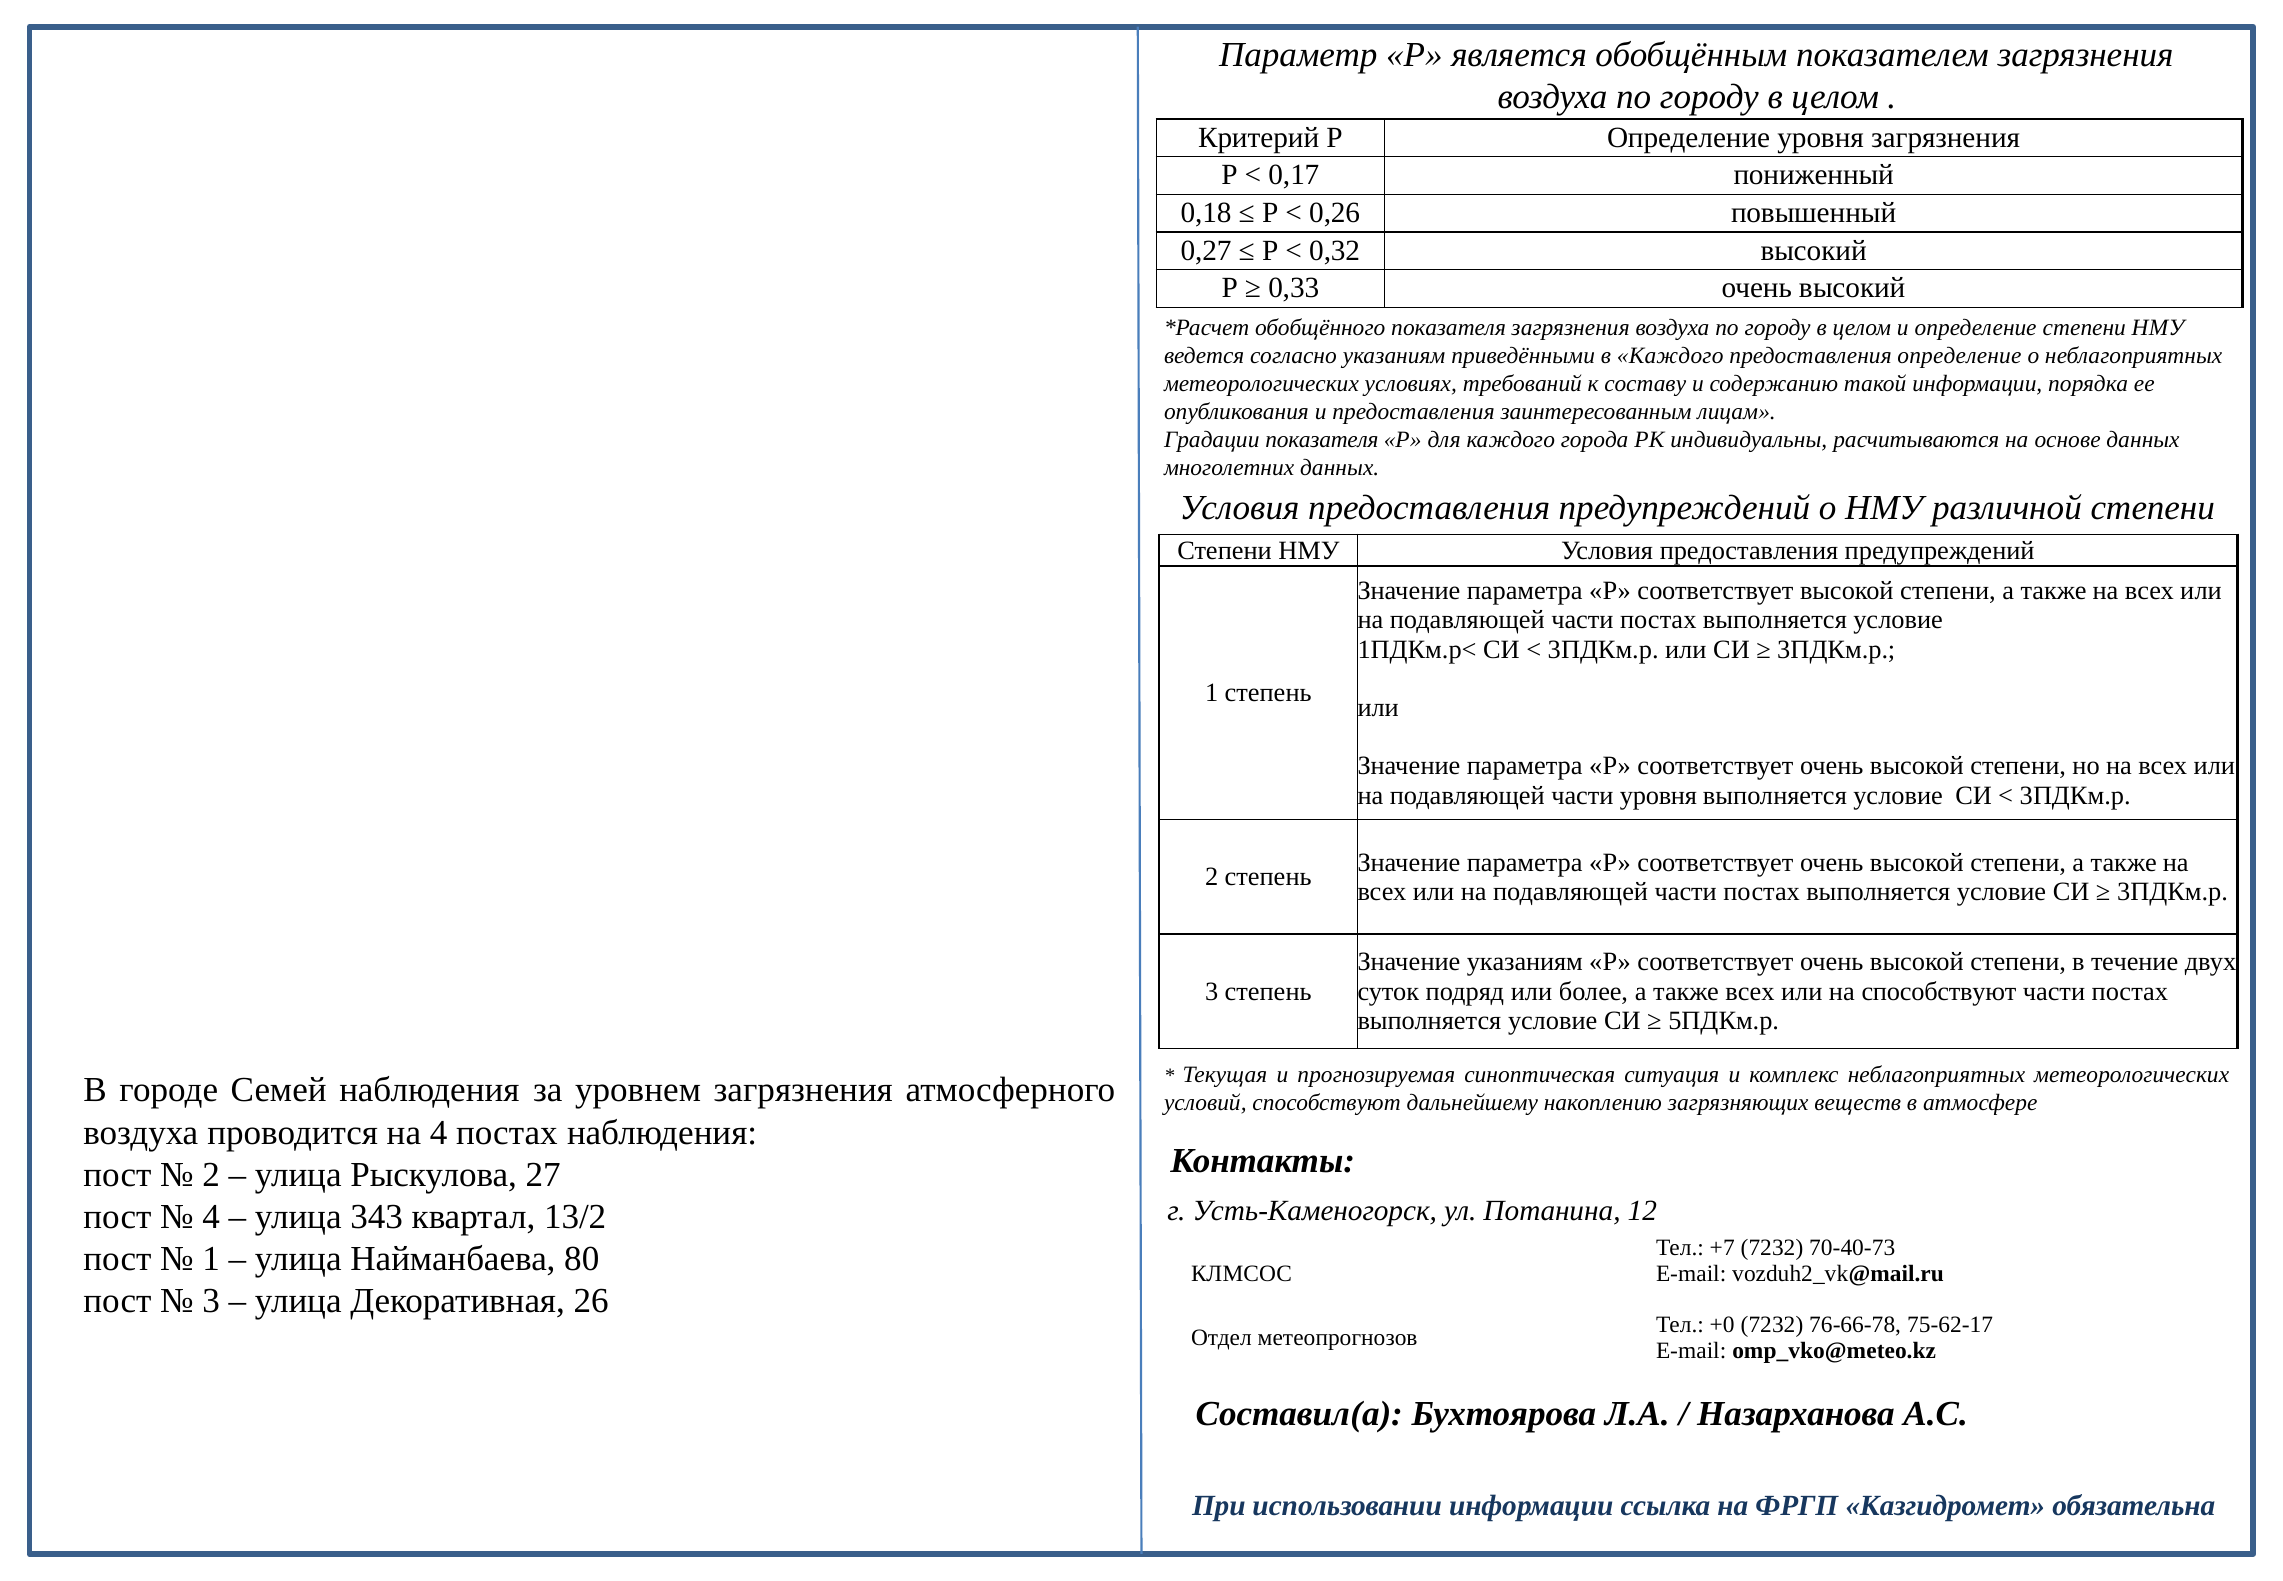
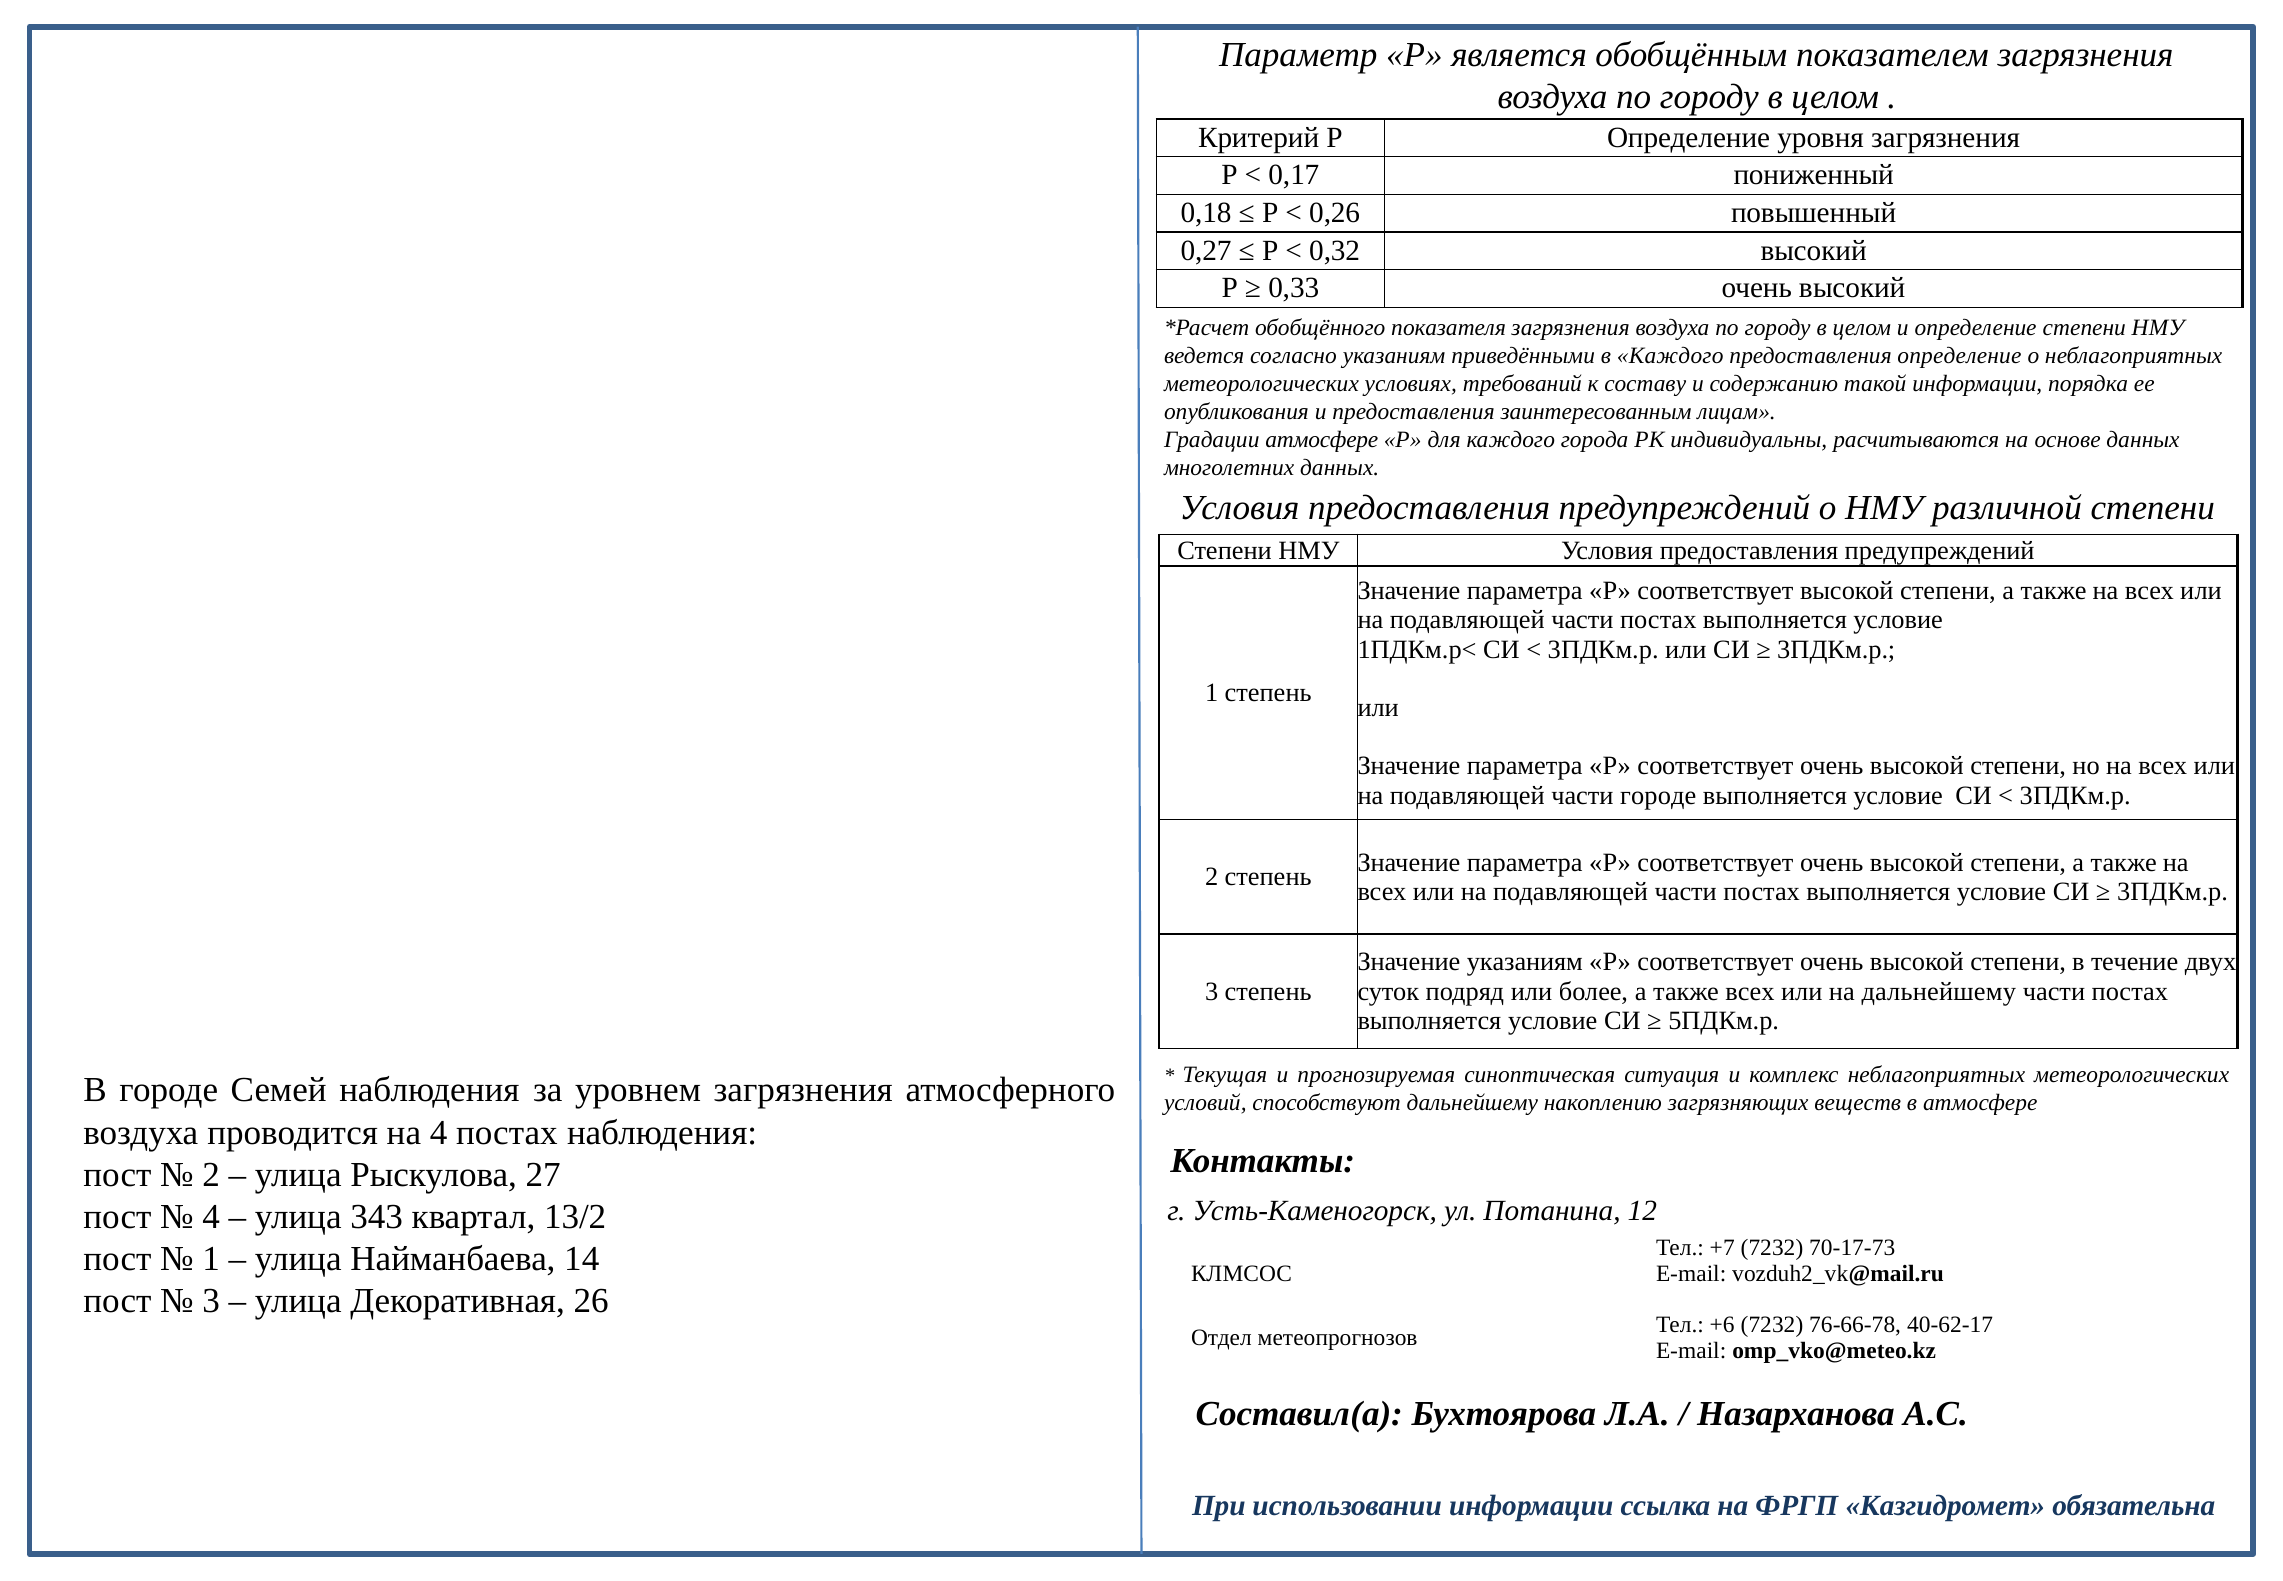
Градации показателя: показателя -> атмосфере
части уровня: уровня -> городе
на способствуют: способствуют -> дальнейшему
70-40-73: 70-40-73 -> 70-17-73
80: 80 -> 14
+0: +0 -> +6
75-62-17: 75-62-17 -> 40-62-17
